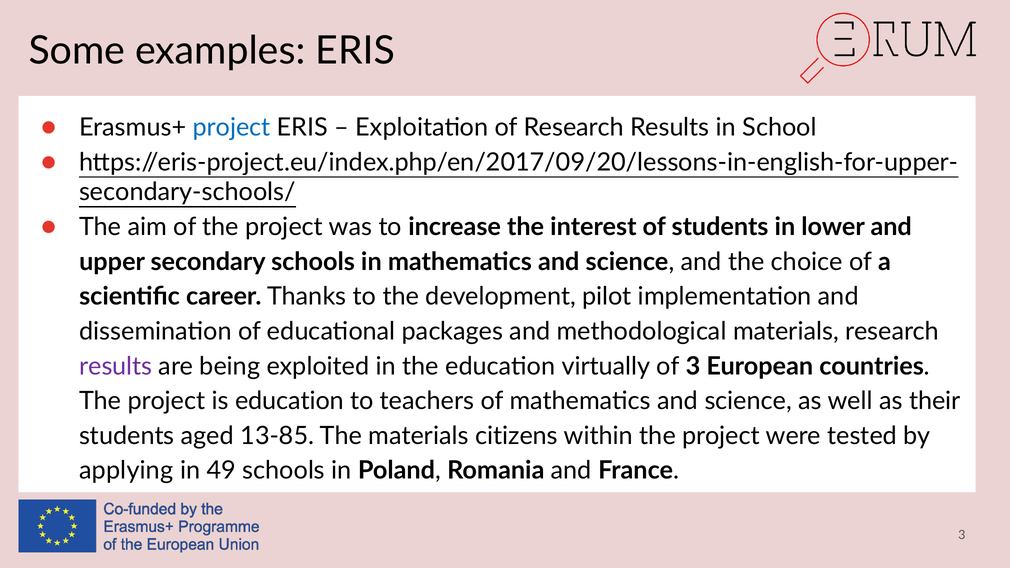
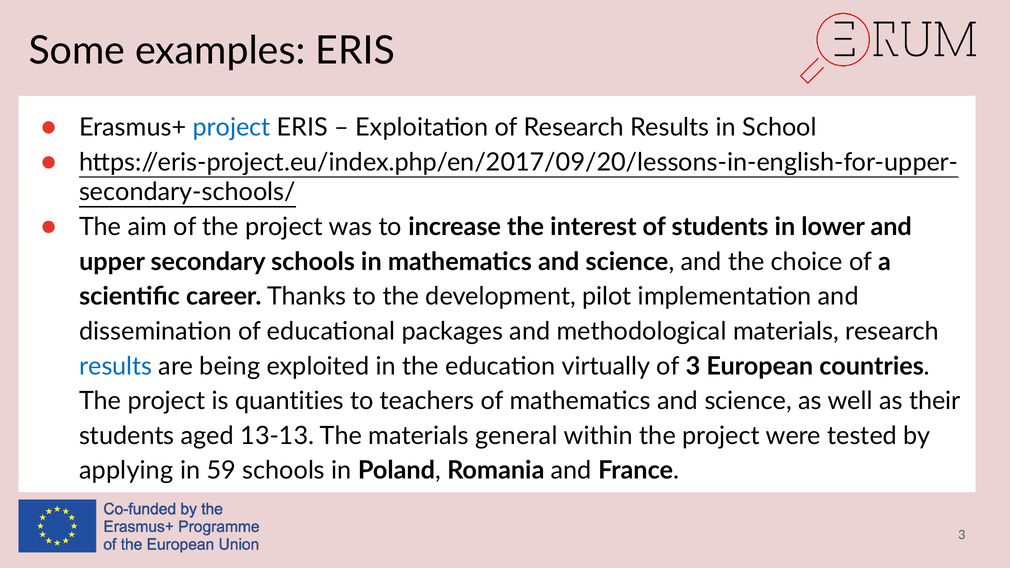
results at (116, 366) colour: purple -> blue
is education: education -> quantities
13-85: 13-85 -> 13-13
citizens: citizens -> general
49: 49 -> 59
